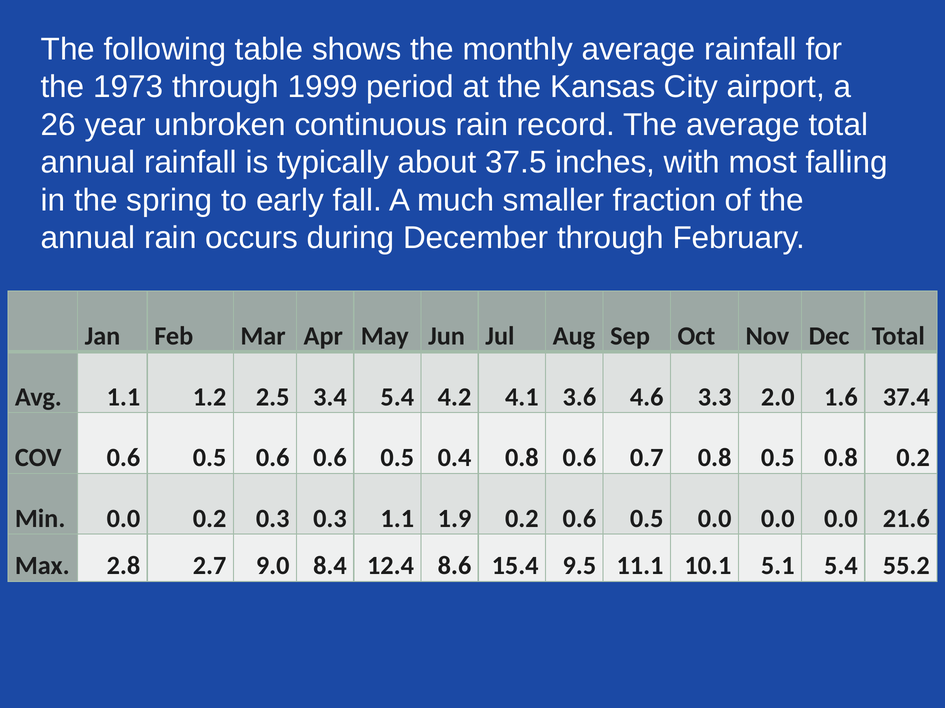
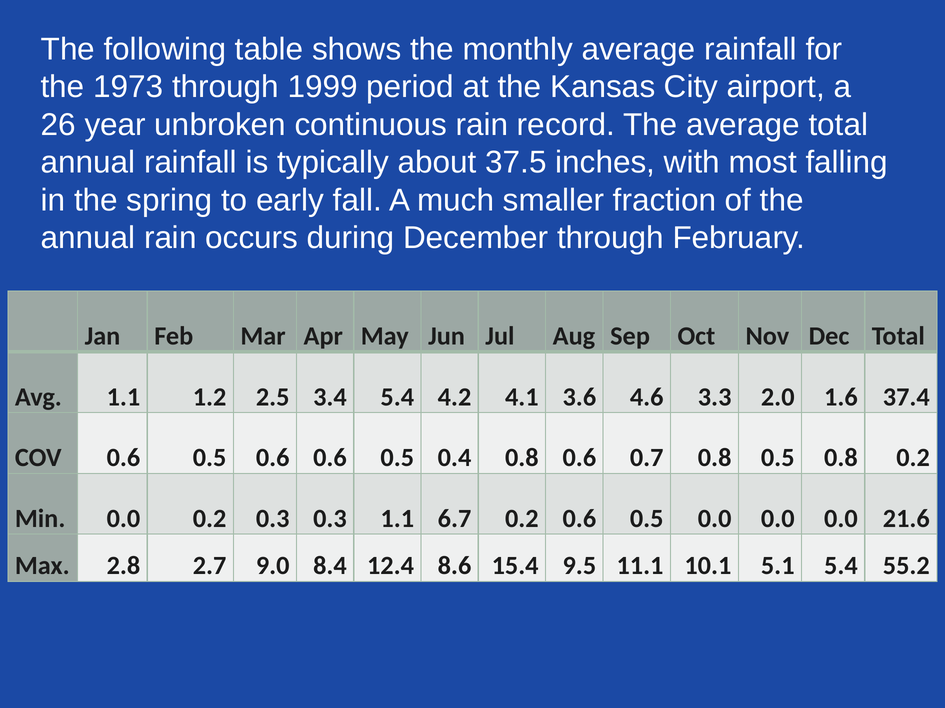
1.9: 1.9 -> 6.7
